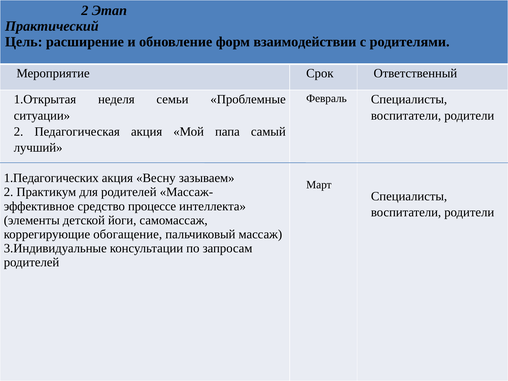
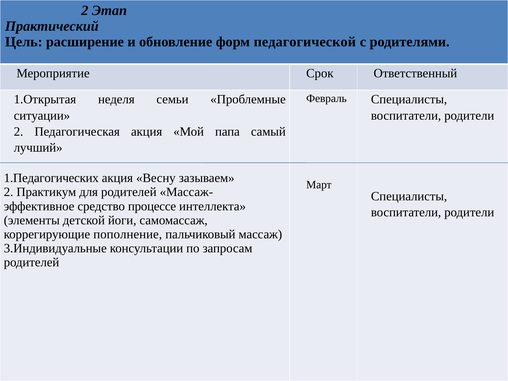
взаимодействии: взаимодействии -> педагогической
обогащение: обогащение -> пополнение
